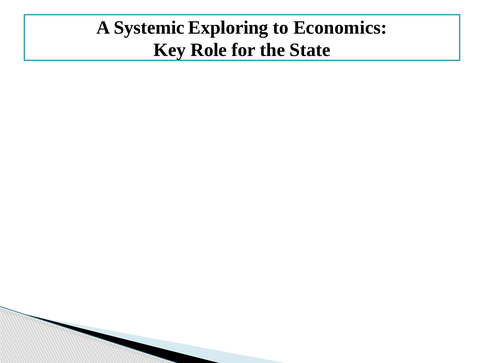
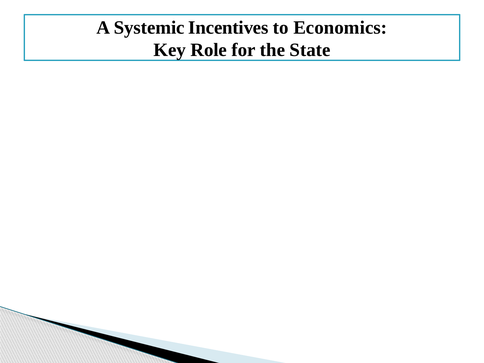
Exploring: Exploring -> Incentives
